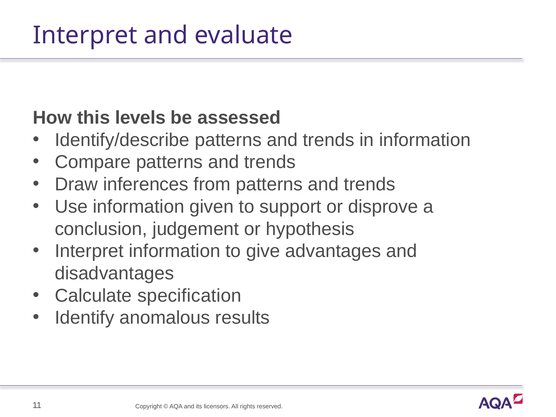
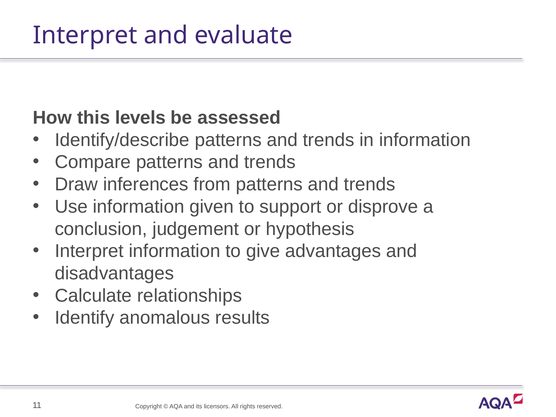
specification: specification -> relationships
